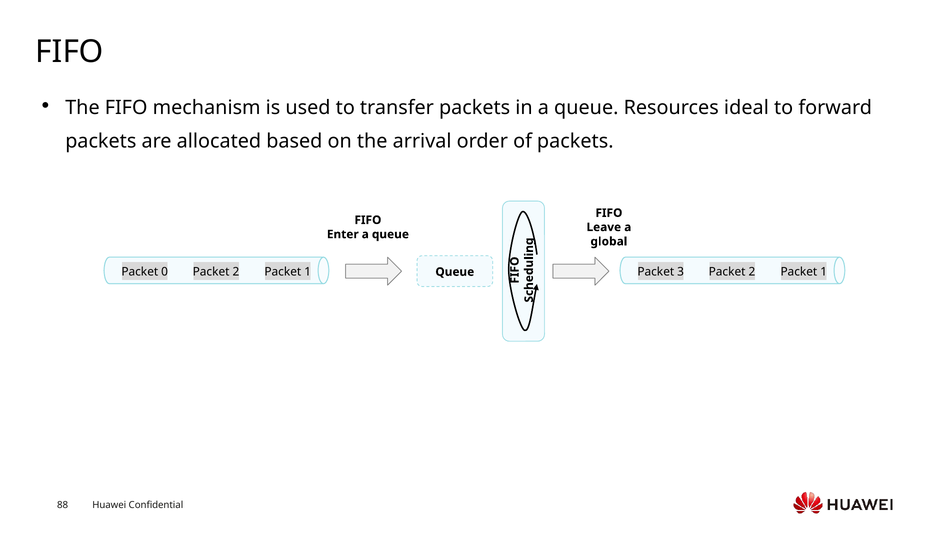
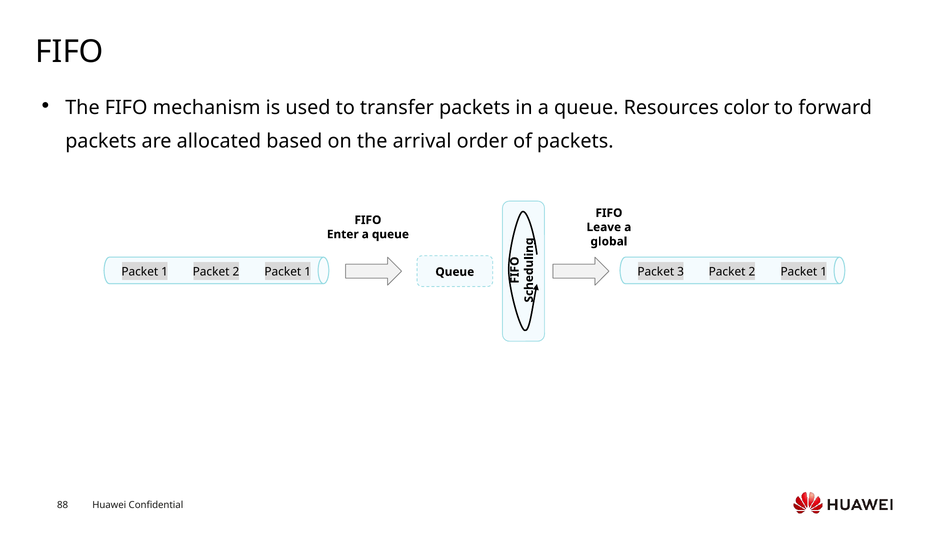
ideal: ideal -> color
0 at (165, 272): 0 -> 1
